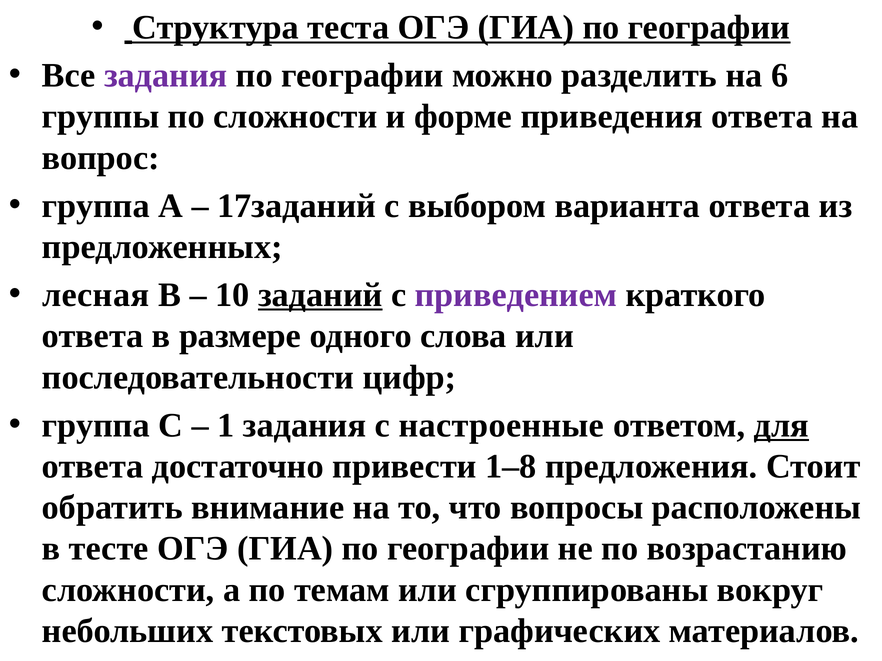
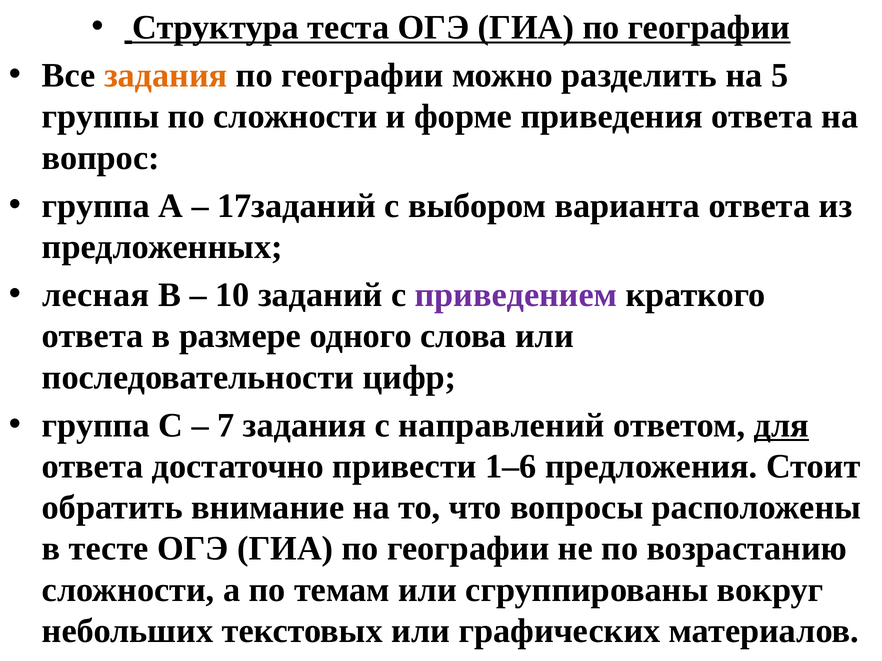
задания at (166, 75) colour: purple -> orange
6: 6 -> 5
заданий underline: present -> none
1: 1 -> 7
настроенные: настроенные -> направлений
1–8: 1–8 -> 1–6
